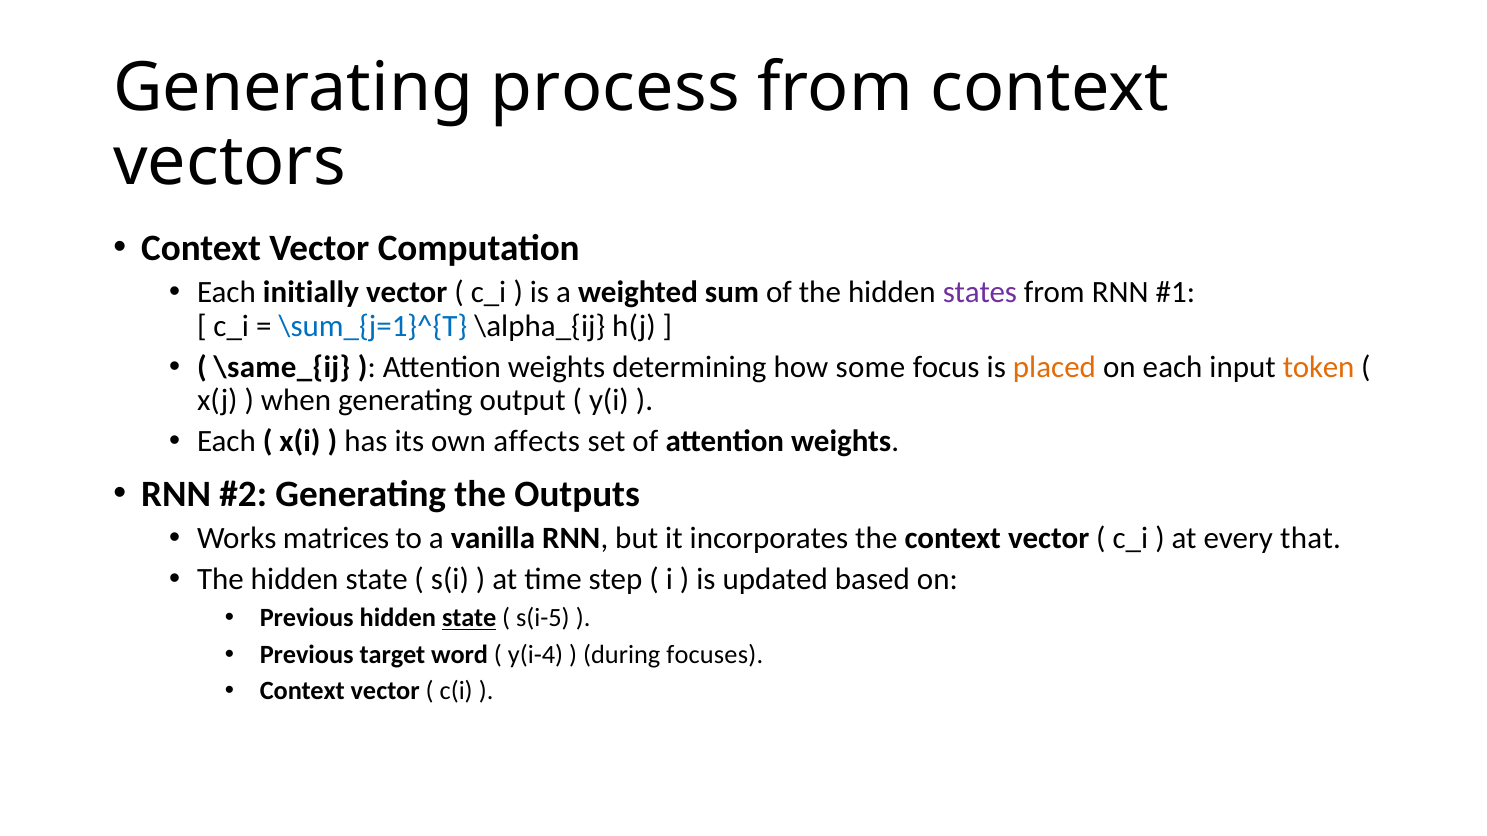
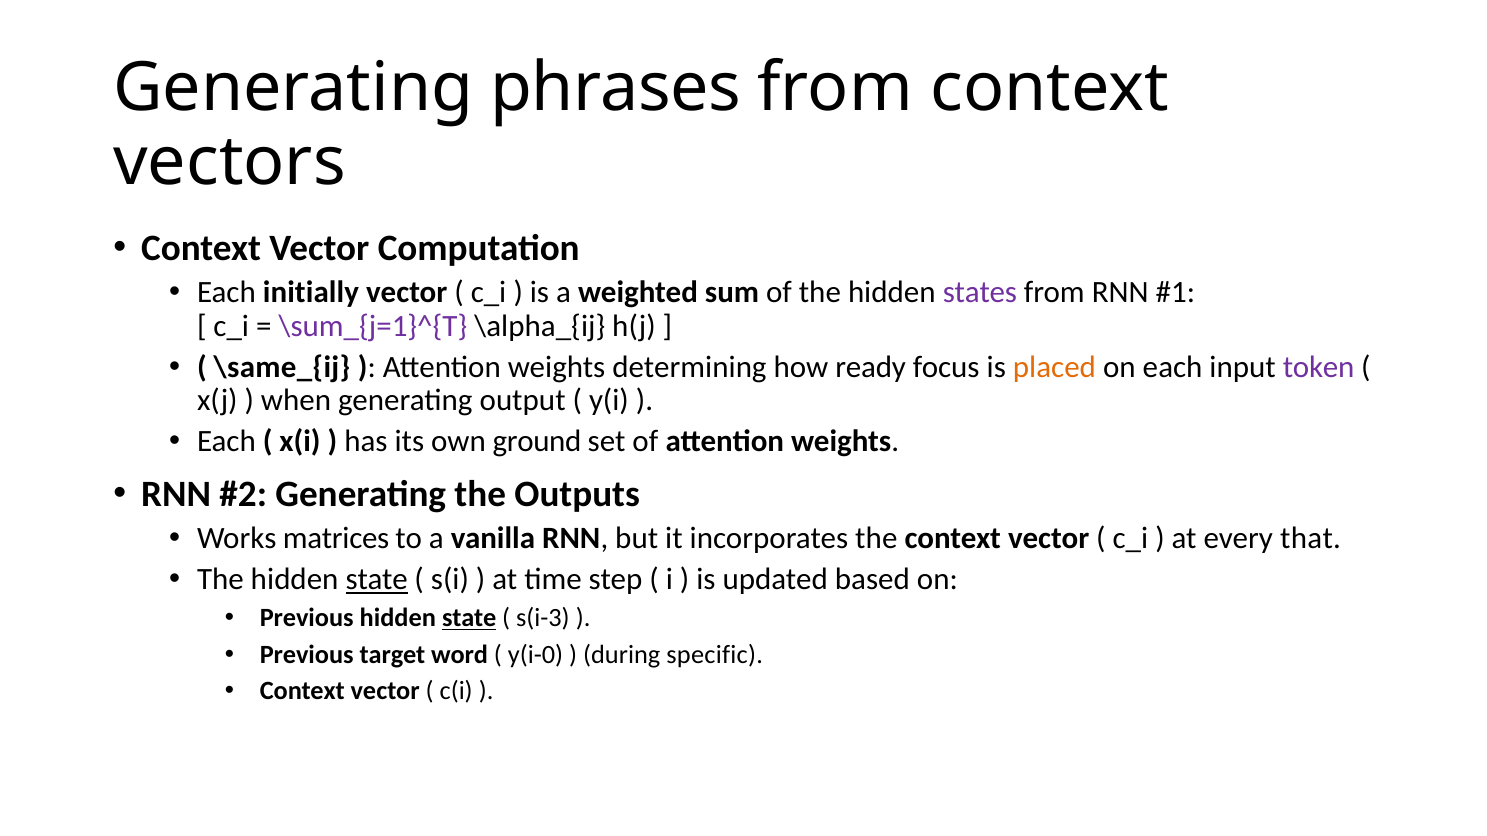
process: process -> phrases
\sum_{j=1}^{T colour: blue -> purple
some: some -> ready
token colour: orange -> purple
affects: affects -> ground
state at (377, 580) underline: none -> present
s(i-5: s(i-5 -> s(i-3
y(i-4: y(i-4 -> y(i-0
focuses: focuses -> specific
